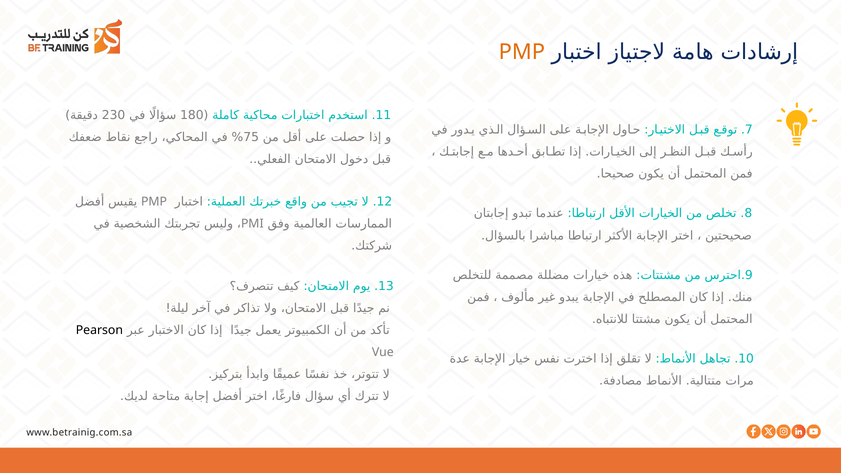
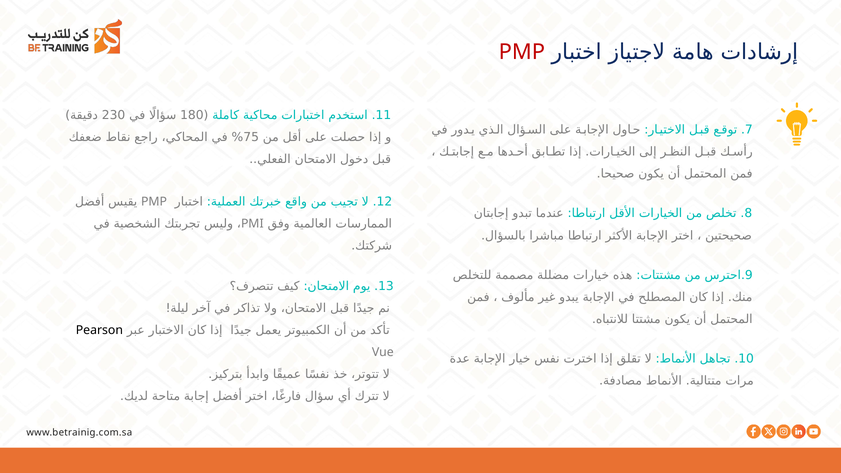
PMP at (522, 52) colour: orange -> red
